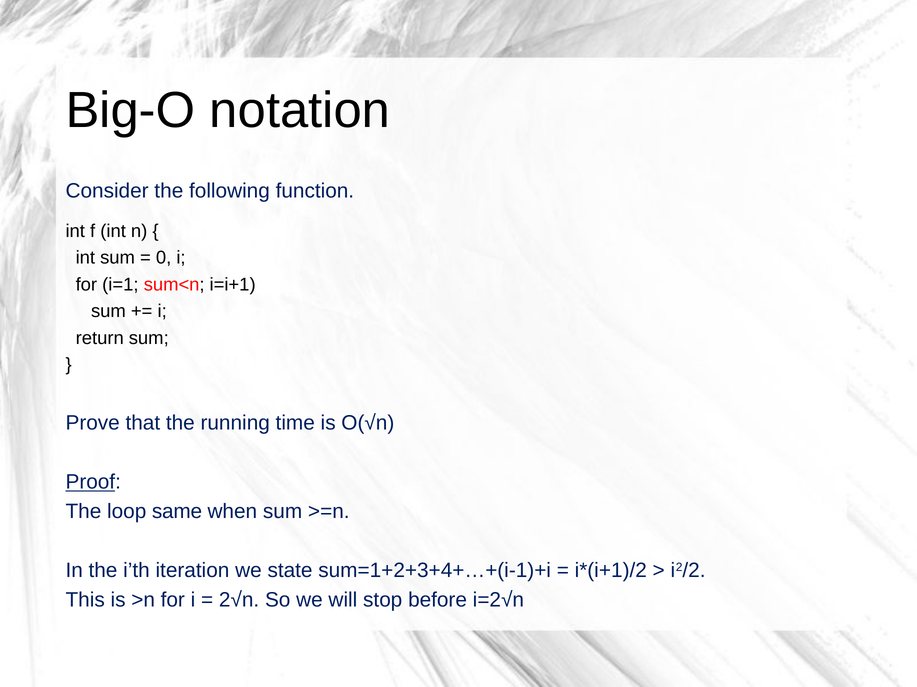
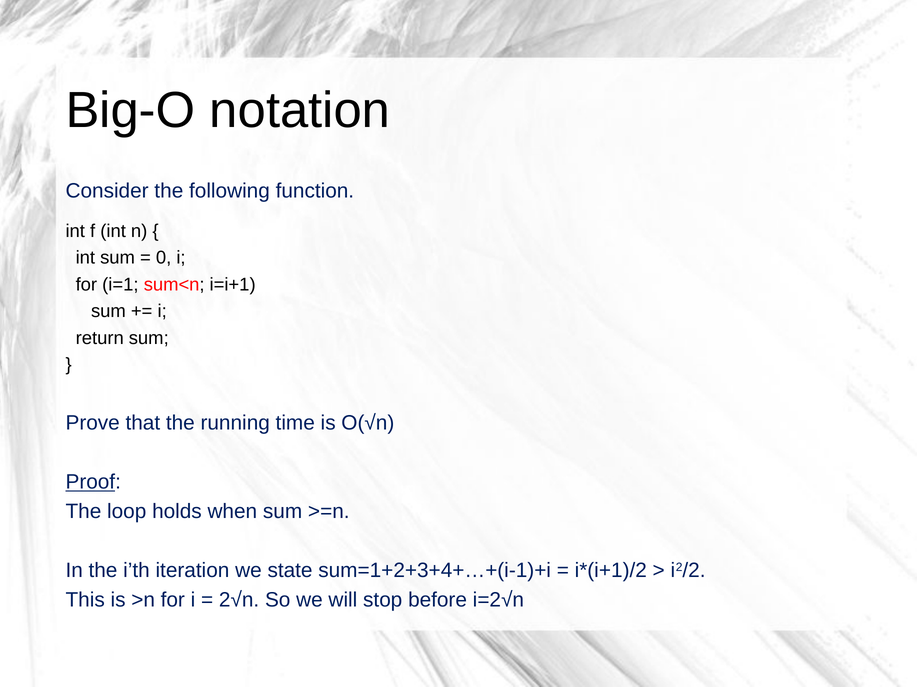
same: same -> holds
